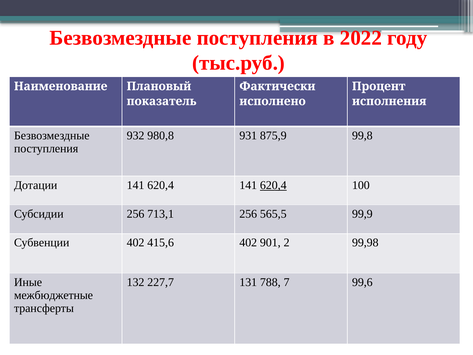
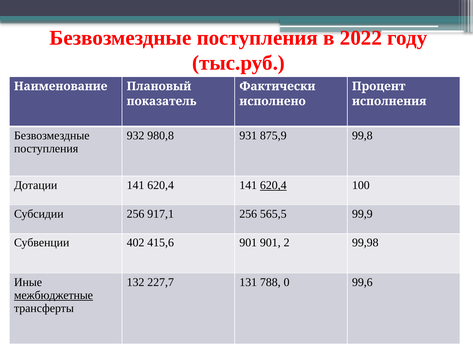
713,1: 713,1 -> 917,1
415,6 402: 402 -> 901
7: 7 -> 0
межбюджетные underline: none -> present
